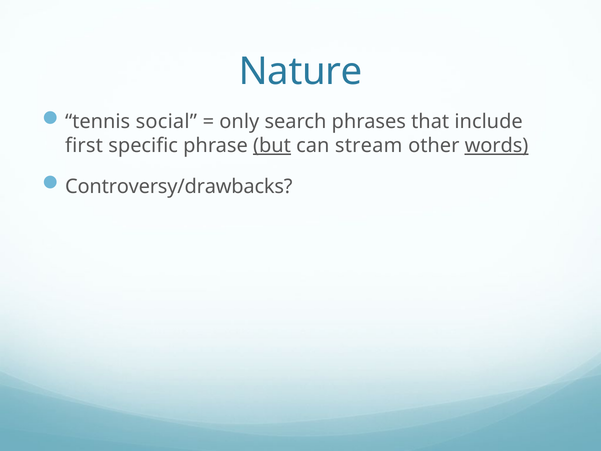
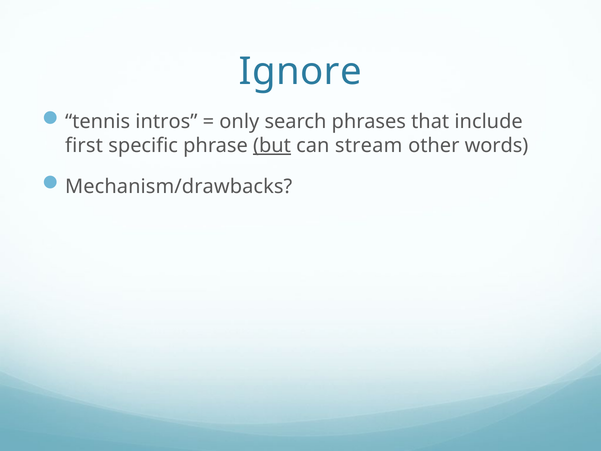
Nature: Nature -> Ignore
social: social -> intros
words underline: present -> none
Controversy/drawbacks: Controversy/drawbacks -> Mechanism/drawbacks
